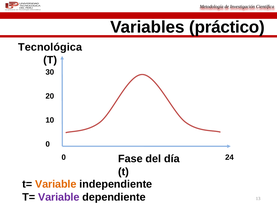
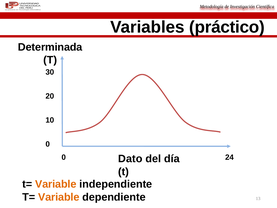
Tecnológica: Tecnológica -> Determinada
Fase: Fase -> Dato
Variable at (59, 197) colour: purple -> orange
